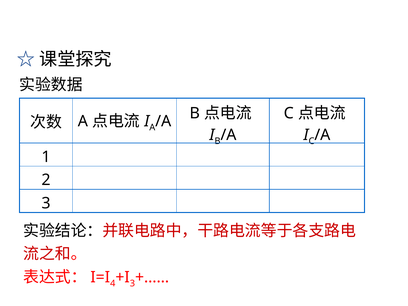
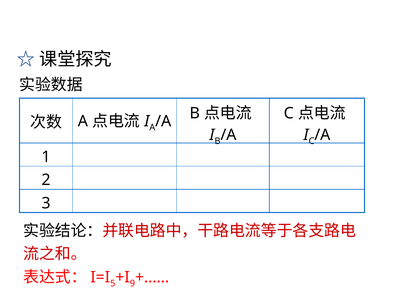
4: 4 -> 5
3 at (132, 283): 3 -> 9
